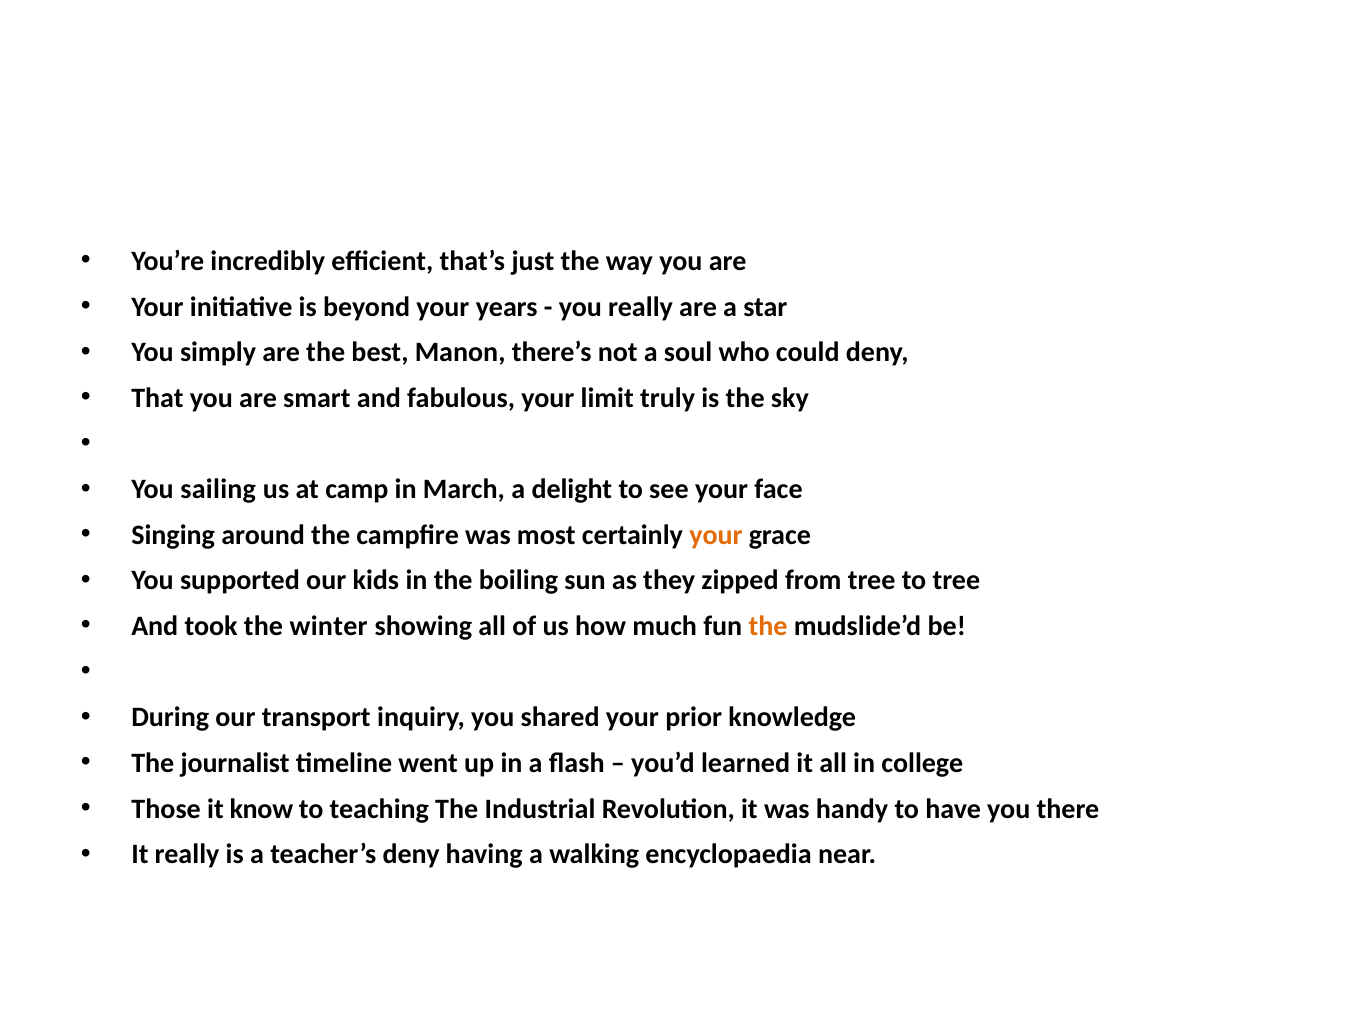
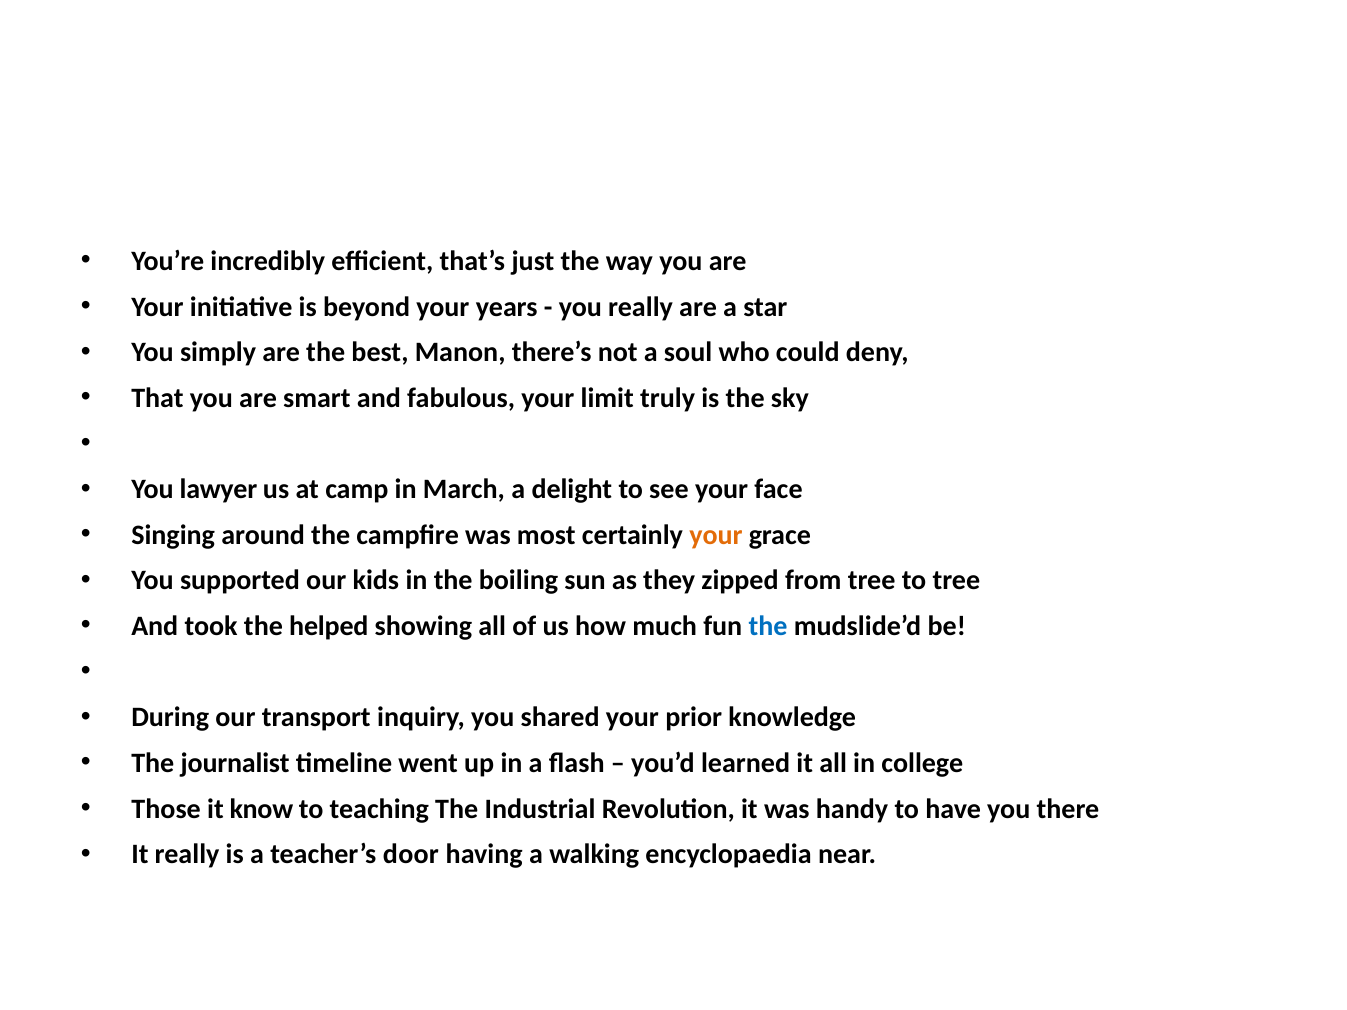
sailing: sailing -> lawyer
winter: winter -> helped
the at (768, 627) colour: orange -> blue
teacher’s deny: deny -> door
